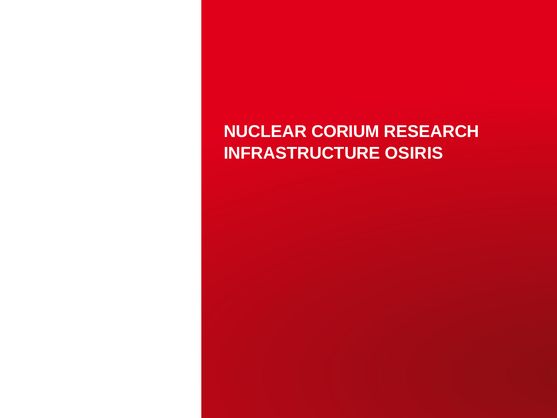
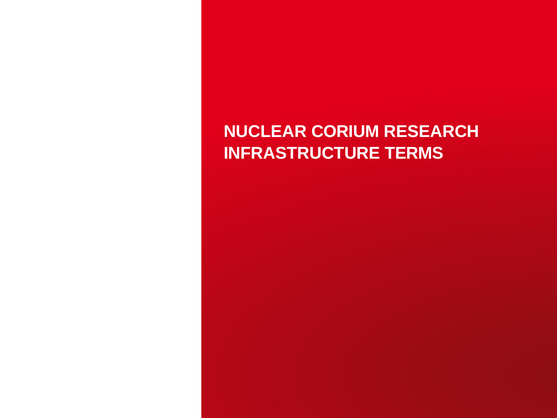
OSIRIS: OSIRIS -> TERMS
